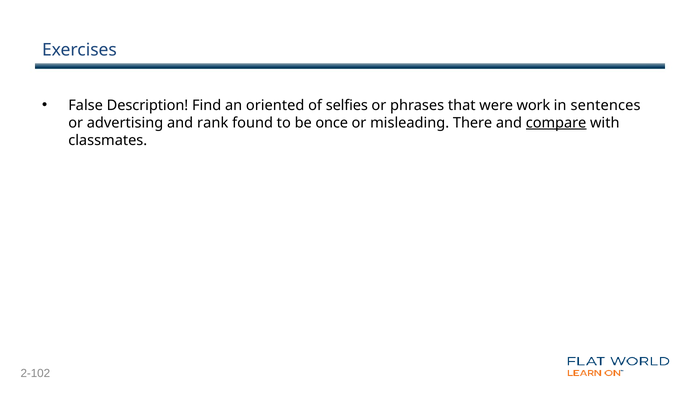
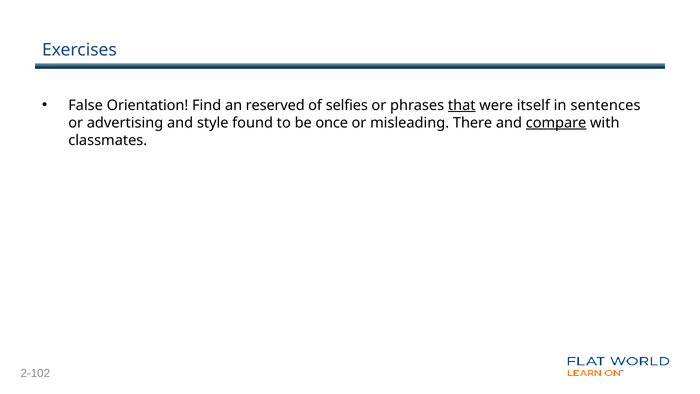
Description: Description -> Orientation
oriented: oriented -> reserved
that underline: none -> present
work: work -> itself
rank: rank -> style
